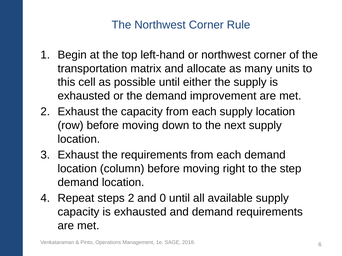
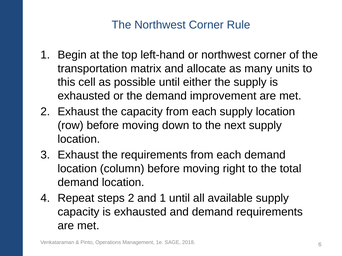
step: step -> total
and 0: 0 -> 1
